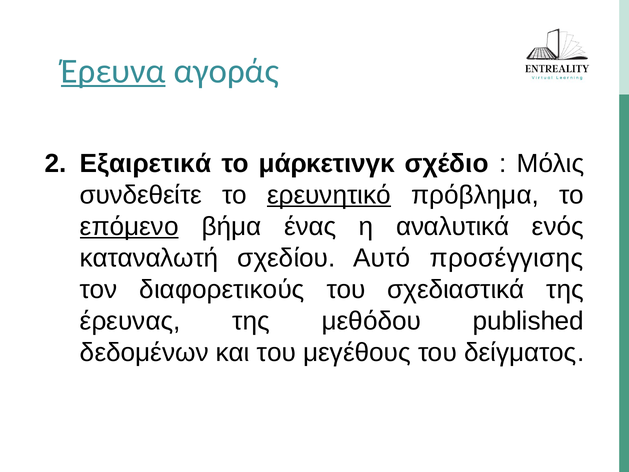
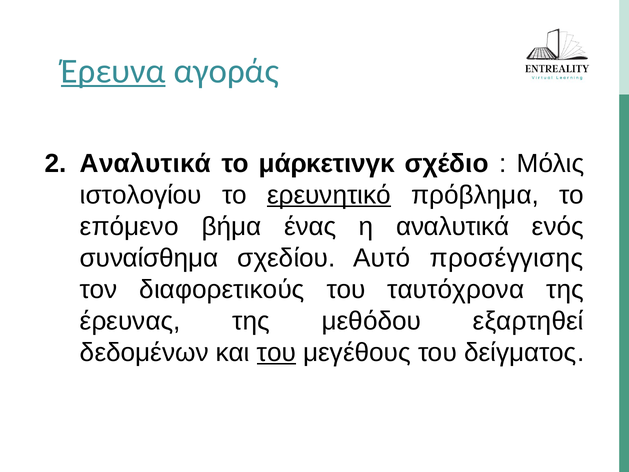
Εξαιρετικά at (146, 164): Εξαιρετικά -> Αναλυτικά
συνδεθείτε: συνδεθείτε -> ιστολογίου
επόμενο underline: present -> none
καταναλωτή: καταναλωτή -> συναίσθημα
σχεδιαστικά: σχεδιαστικά -> ταυτόχρονα
published: published -> εξαρτηθεί
του at (276, 352) underline: none -> present
